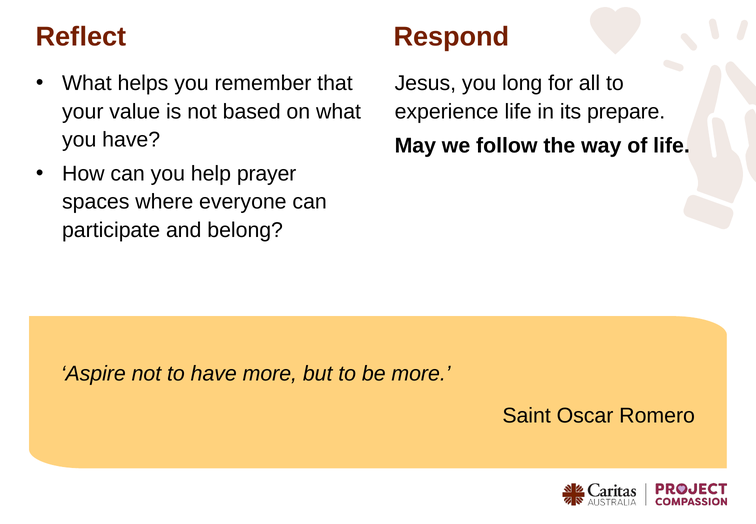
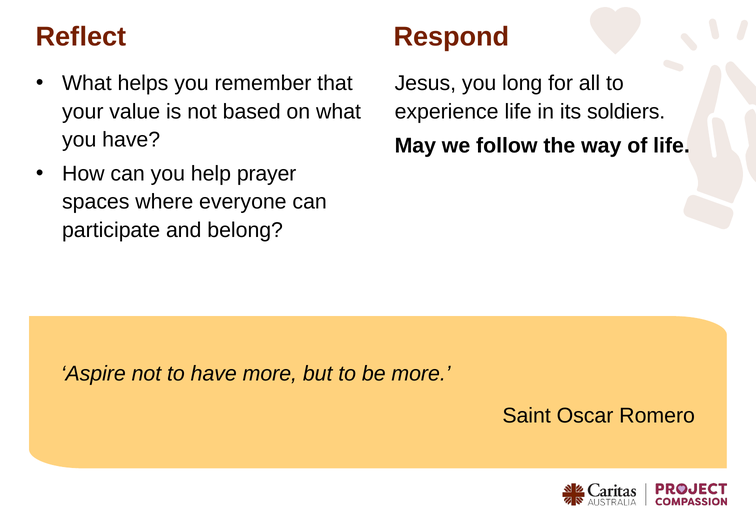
prepare: prepare -> soldiers
